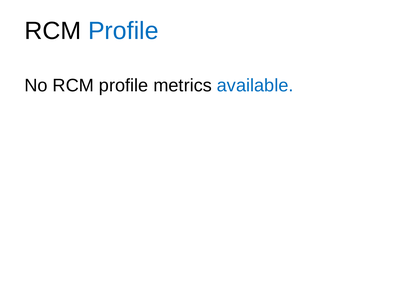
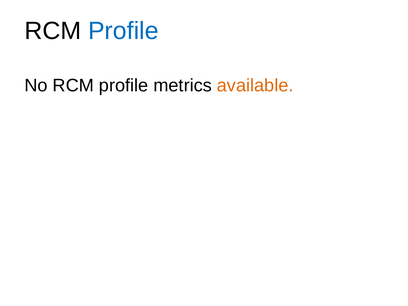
available colour: blue -> orange
